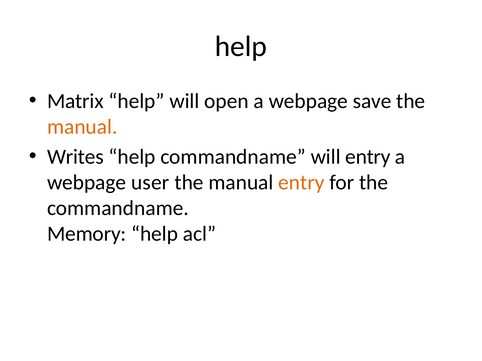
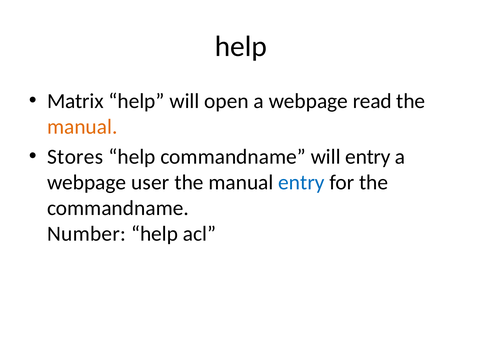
save: save -> read
Writes: Writes -> Stores
entry at (301, 183) colour: orange -> blue
Memory: Memory -> Number
